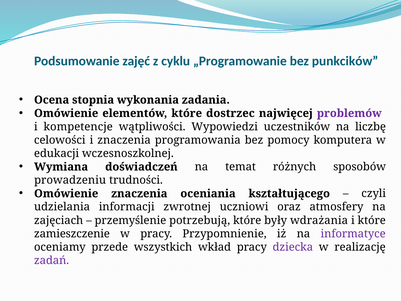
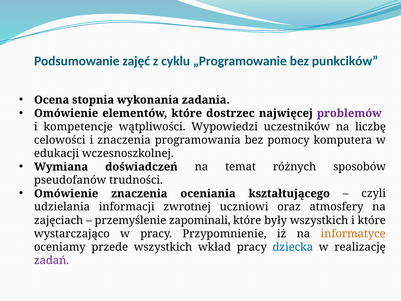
prowadzeniu: prowadzeniu -> pseudofanów
potrzebują: potrzebują -> zapominali
były wdrażania: wdrażania -> wszystkich
zamieszczenie: zamieszczenie -> wystarczająco
informatyce colour: purple -> orange
dziecka colour: purple -> blue
